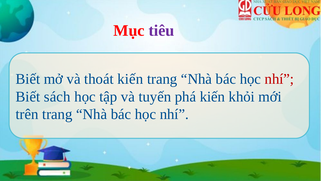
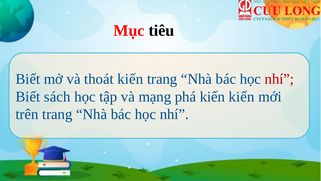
tiêu colour: purple -> black
tuyến: tuyến -> mạng
kiến khỏi: khỏi -> kiến
